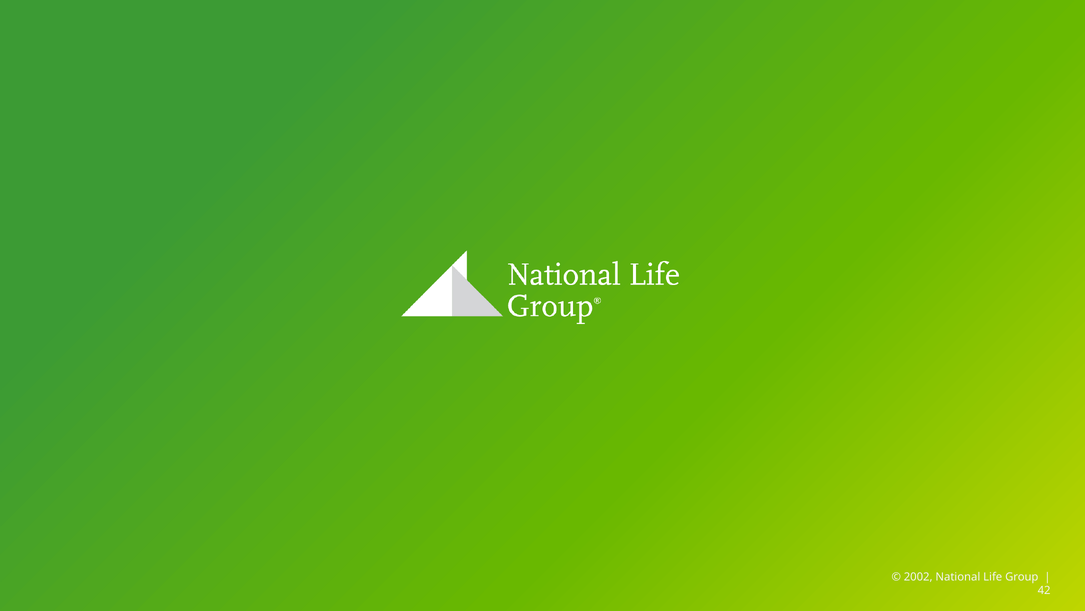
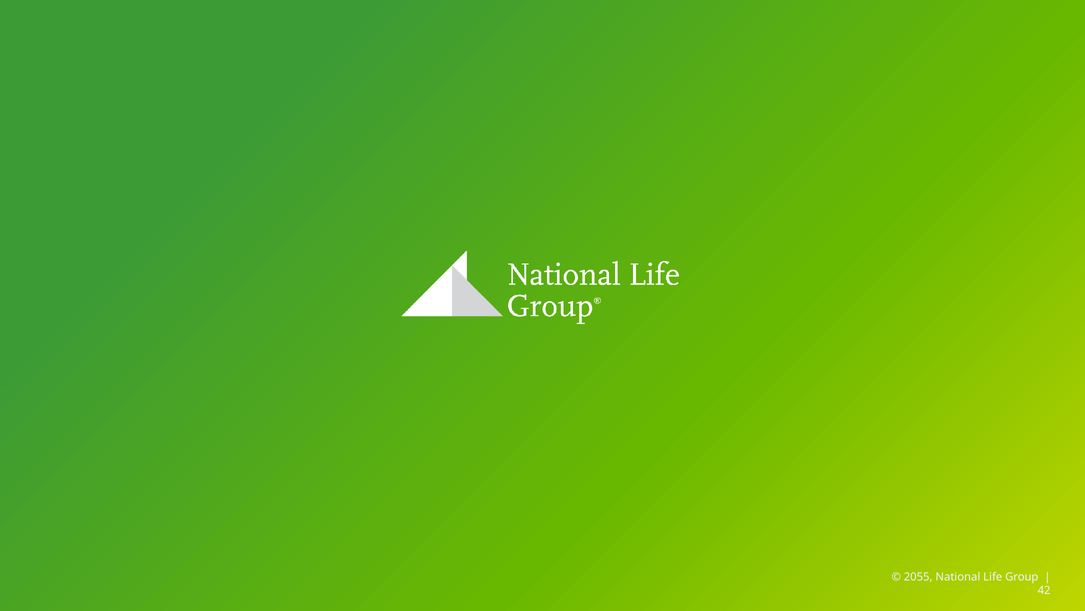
2002: 2002 -> 2055
